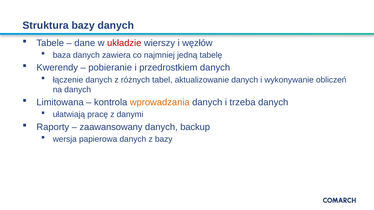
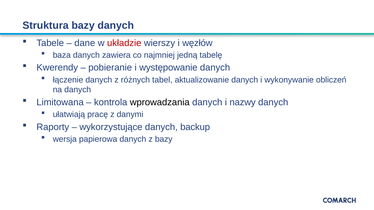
przedrostkiem: przedrostkiem -> występowanie
wprowadzania colour: orange -> black
trzeba: trzeba -> nazwy
zaawansowany: zaawansowany -> wykorzystujące
